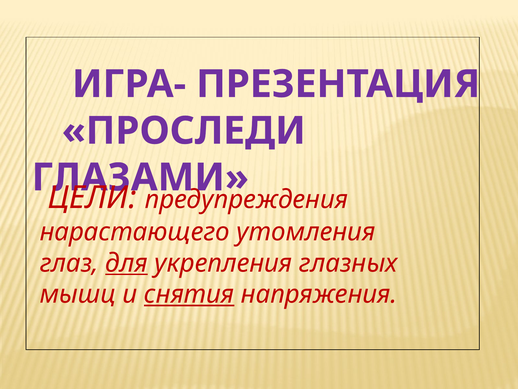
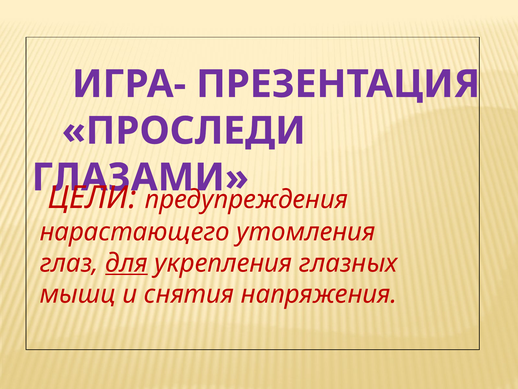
снятия underline: present -> none
